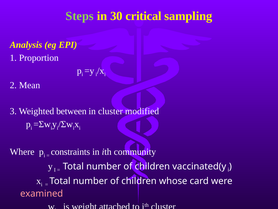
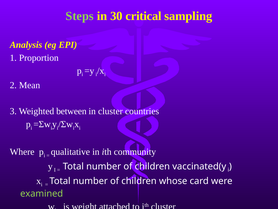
modified: modified -> countries
constraints: constraints -> qualitative
examined colour: pink -> light green
